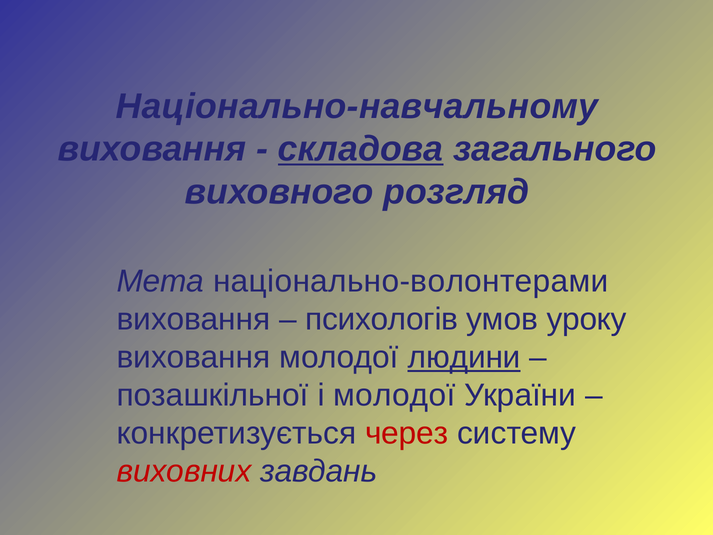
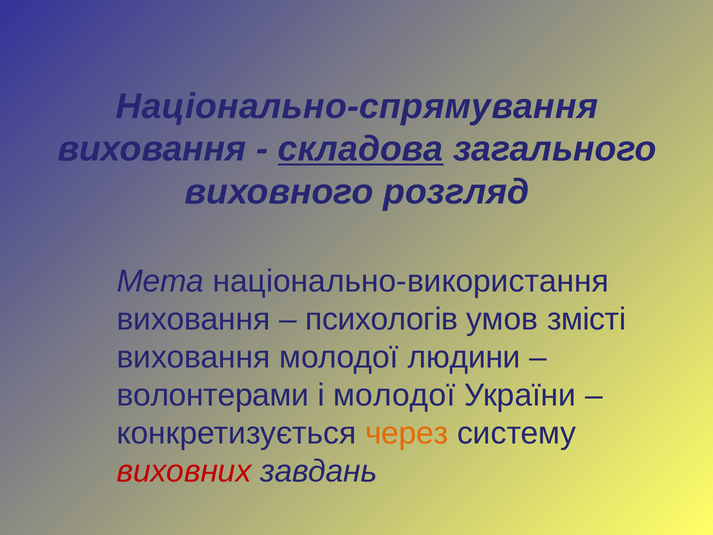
Національно-навчальному: Національно-навчальному -> Національно-спрямування
національно-волонтерами: національно-волонтерами -> національно-використання
уроку: уроку -> змісті
людини underline: present -> none
позашкільної: позашкільної -> волонтерами
через colour: red -> orange
